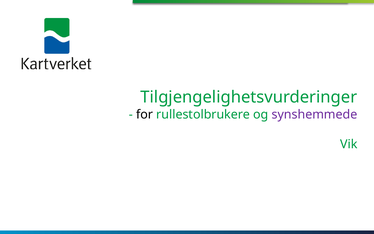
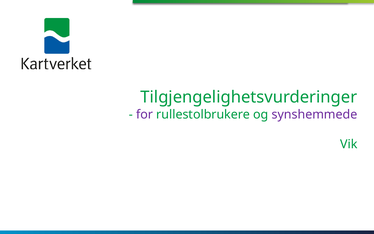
for colour: black -> purple
